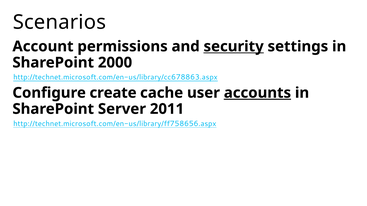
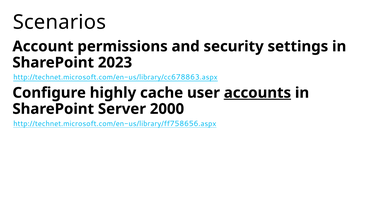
security underline: present -> none
2000: 2000 -> 2023
create: create -> highly
2011: 2011 -> 2000
